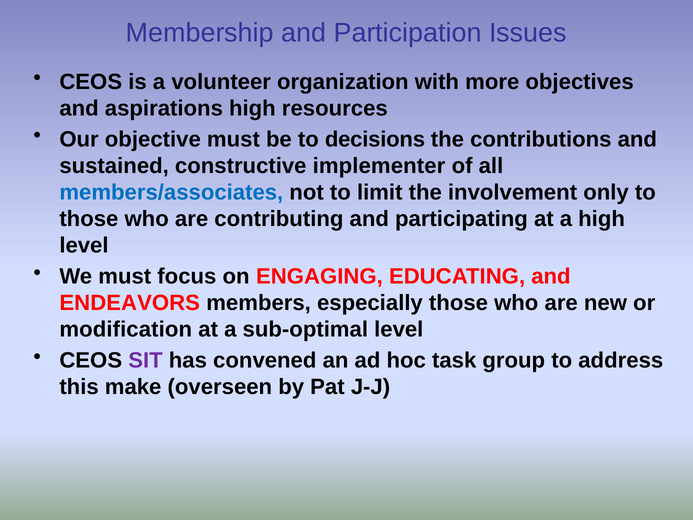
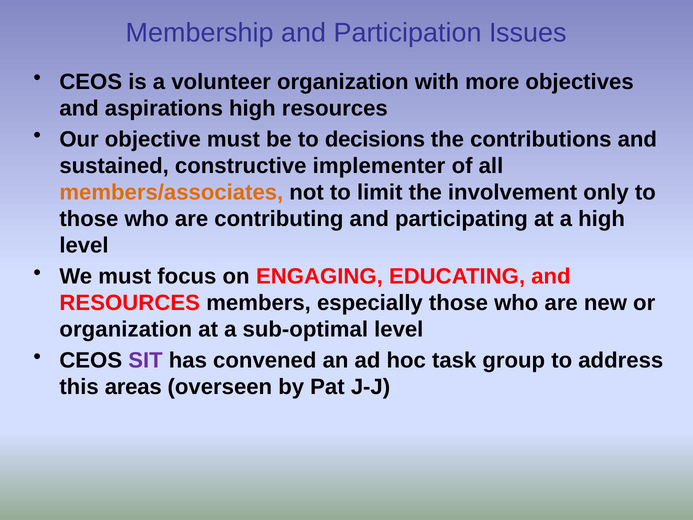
members/associates colour: blue -> orange
ENDEAVORS at (130, 303): ENDEAVORS -> RESOURCES
modification at (126, 329): modification -> organization
make: make -> areas
